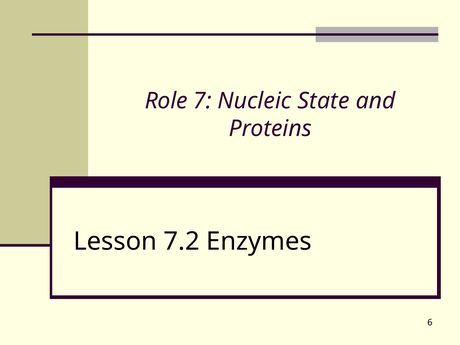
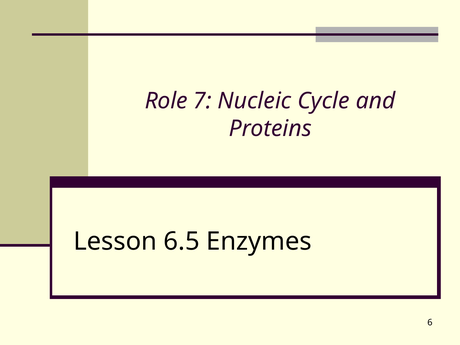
State: State -> Cycle
7.2: 7.2 -> 6.5
